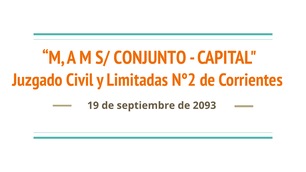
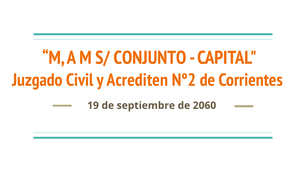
Limitadas: Limitadas -> Acrediten
2093: 2093 -> 2060
